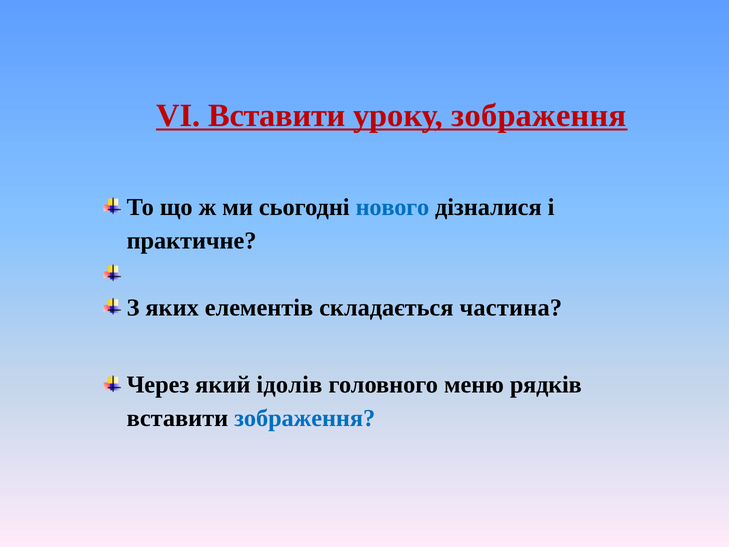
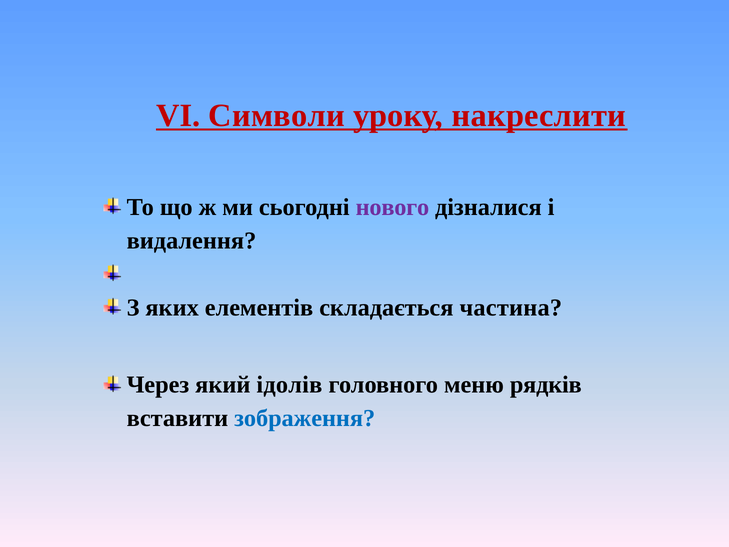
VІ Вставити: Вставити -> Символи
уроку зображення: зображення -> накреслити
нового colour: blue -> purple
практичне: практичне -> видалення
